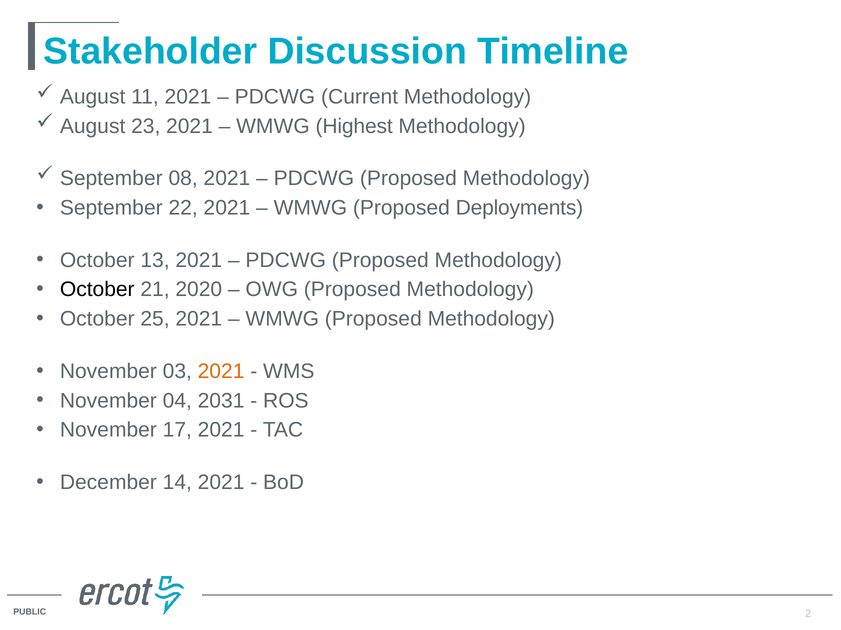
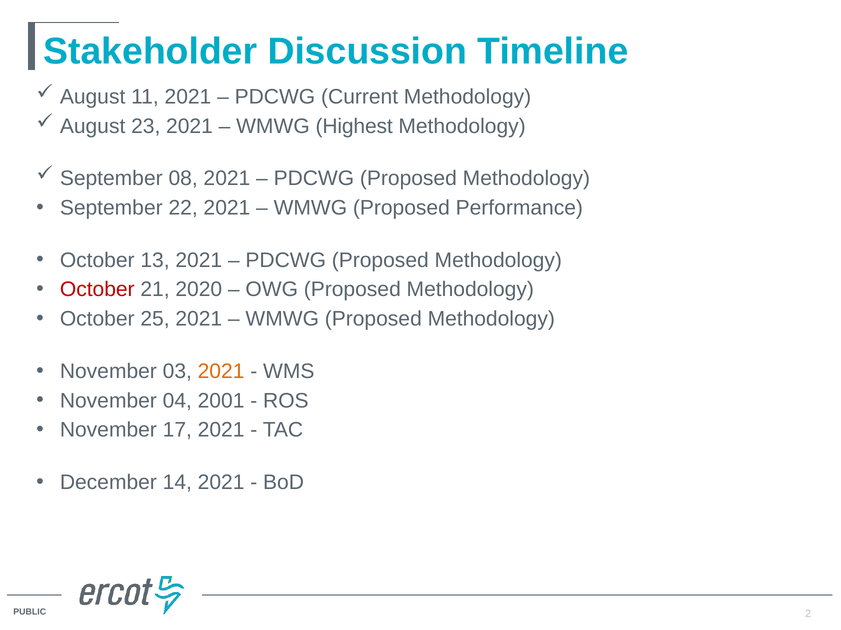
Deployments: Deployments -> Performance
October at (97, 290) colour: black -> red
2031: 2031 -> 2001
